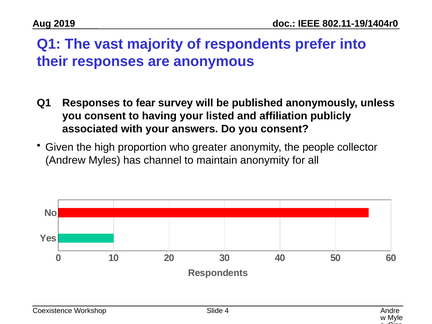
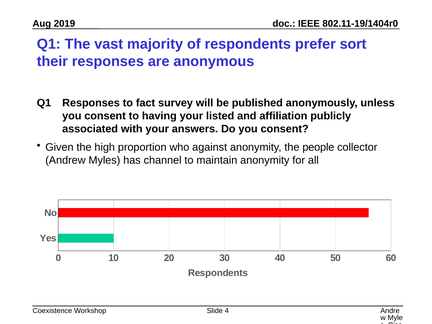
into: into -> sort
fear: fear -> fact
greater: greater -> against
